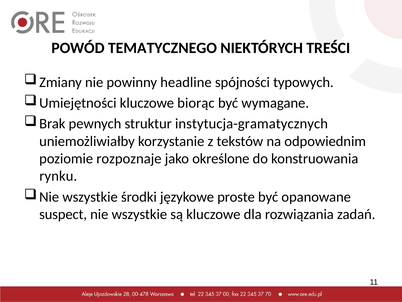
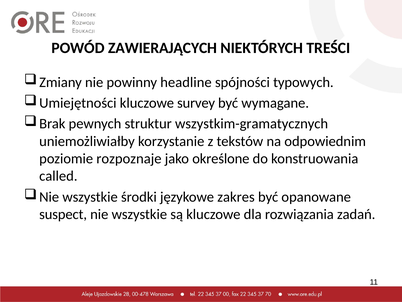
TEMATYCZNEGO: TEMATYCZNEGO -> ZAWIERAJĄCYCH
biorąc: biorąc -> survey
instytucja-gramatycznych: instytucja-gramatycznych -> wszystkim-gramatycznych
rynku: rynku -> called
proste: proste -> zakres
